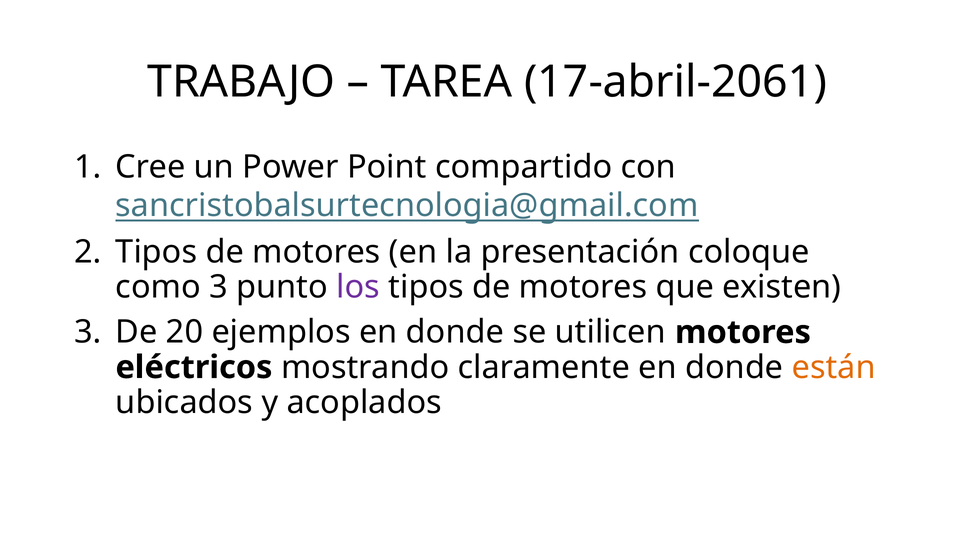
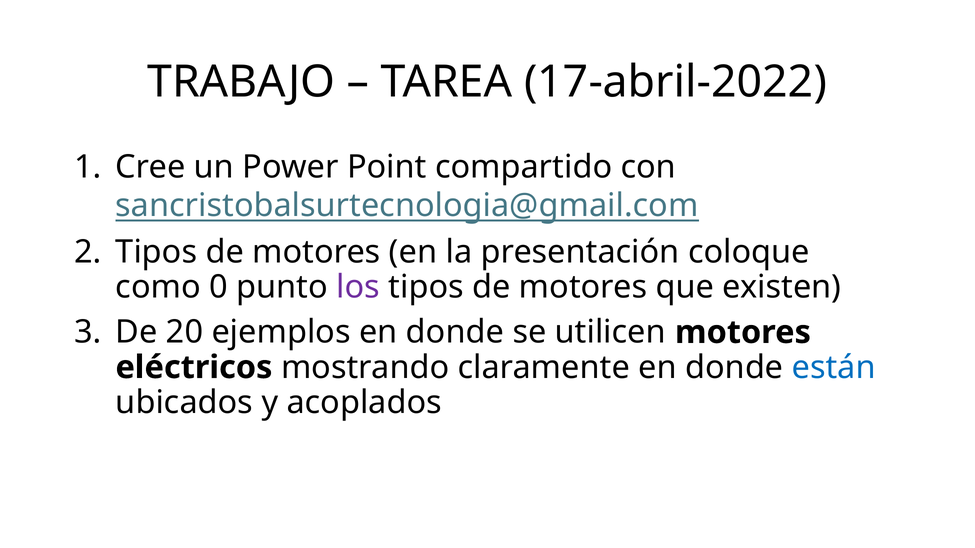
17-abril-2061: 17-abril-2061 -> 17-abril-2022
como 3: 3 -> 0
están colour: orange -> blue
